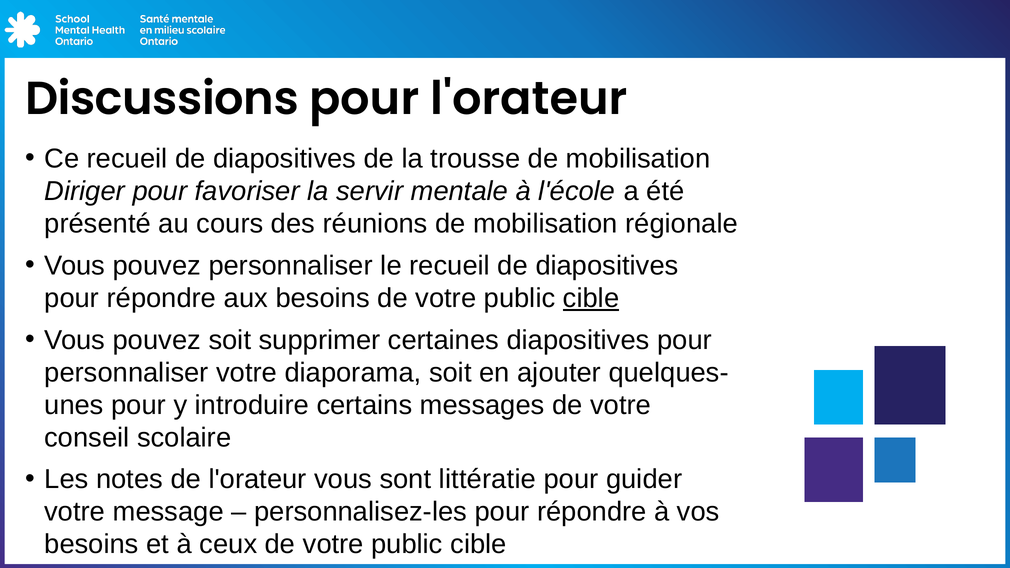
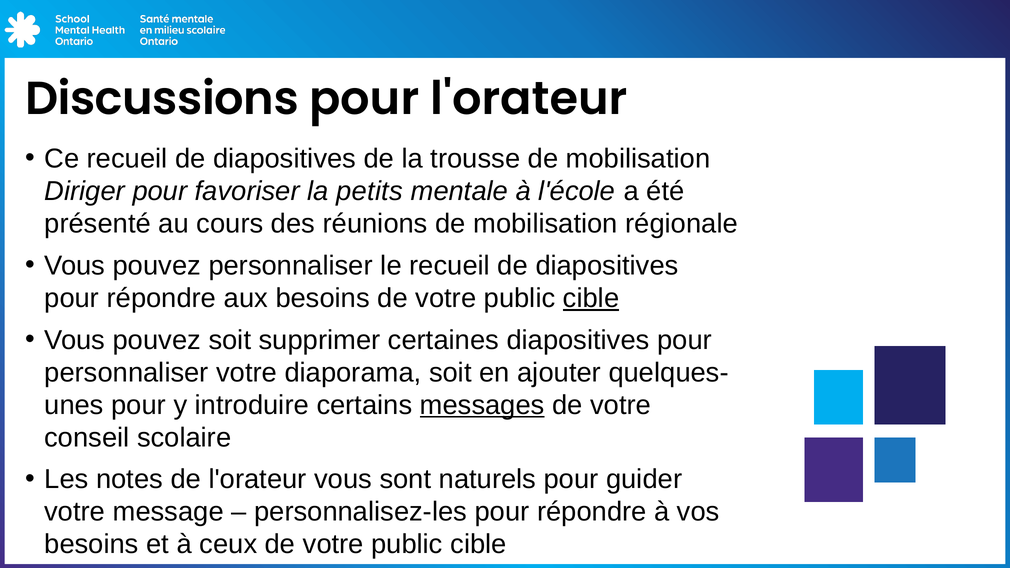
servir: servir -> petits
messages underline: none -> present
littératie: littératie -> naturels
